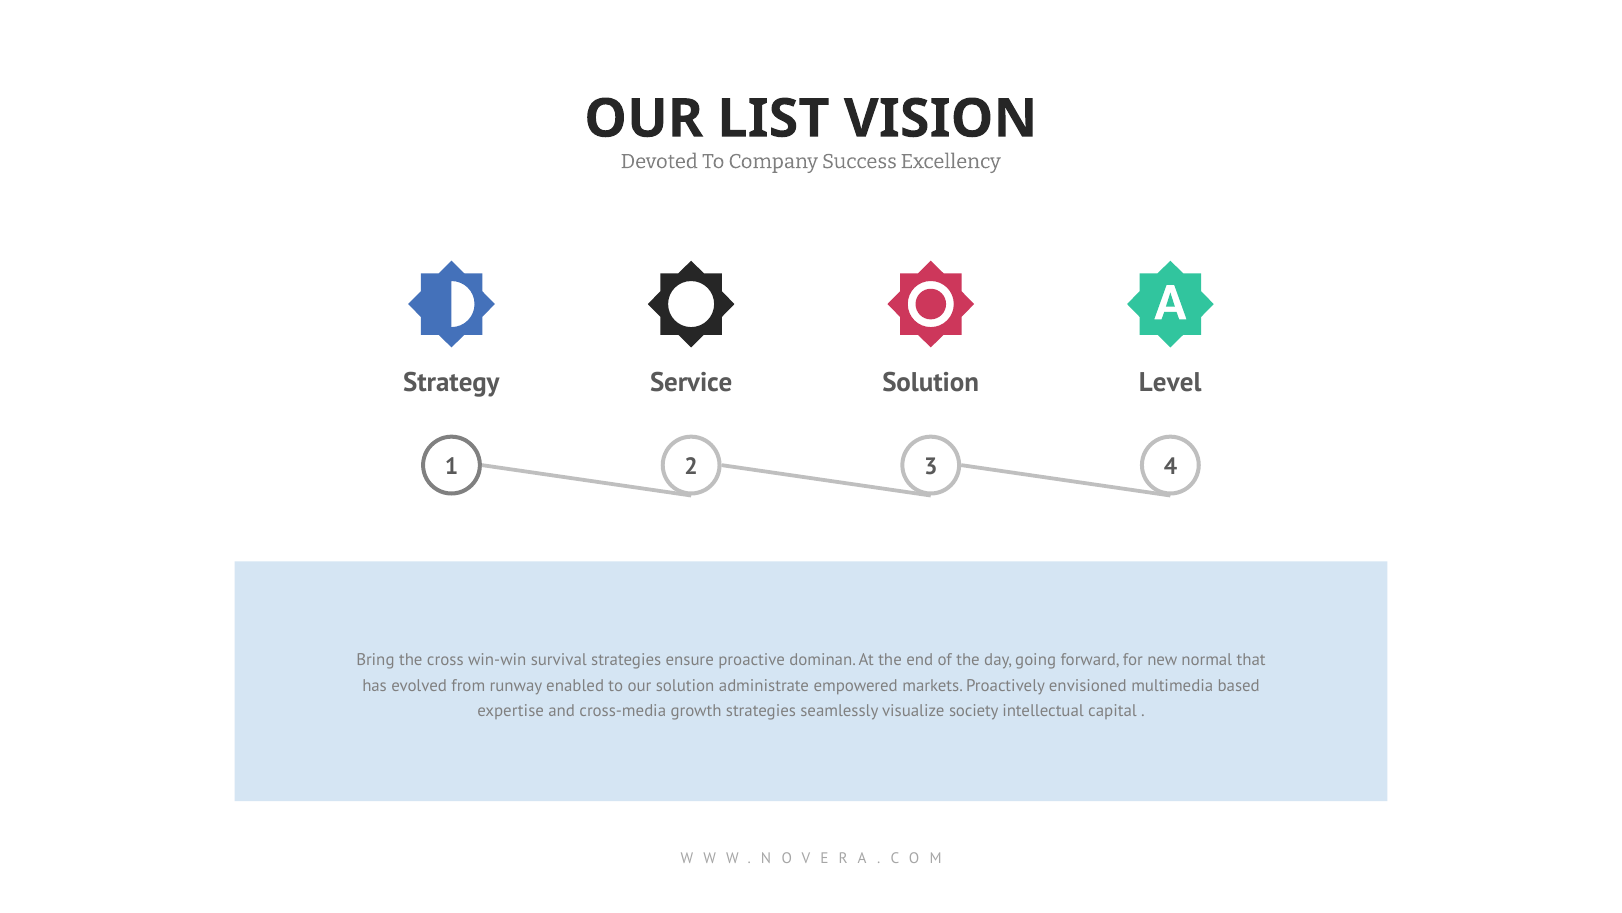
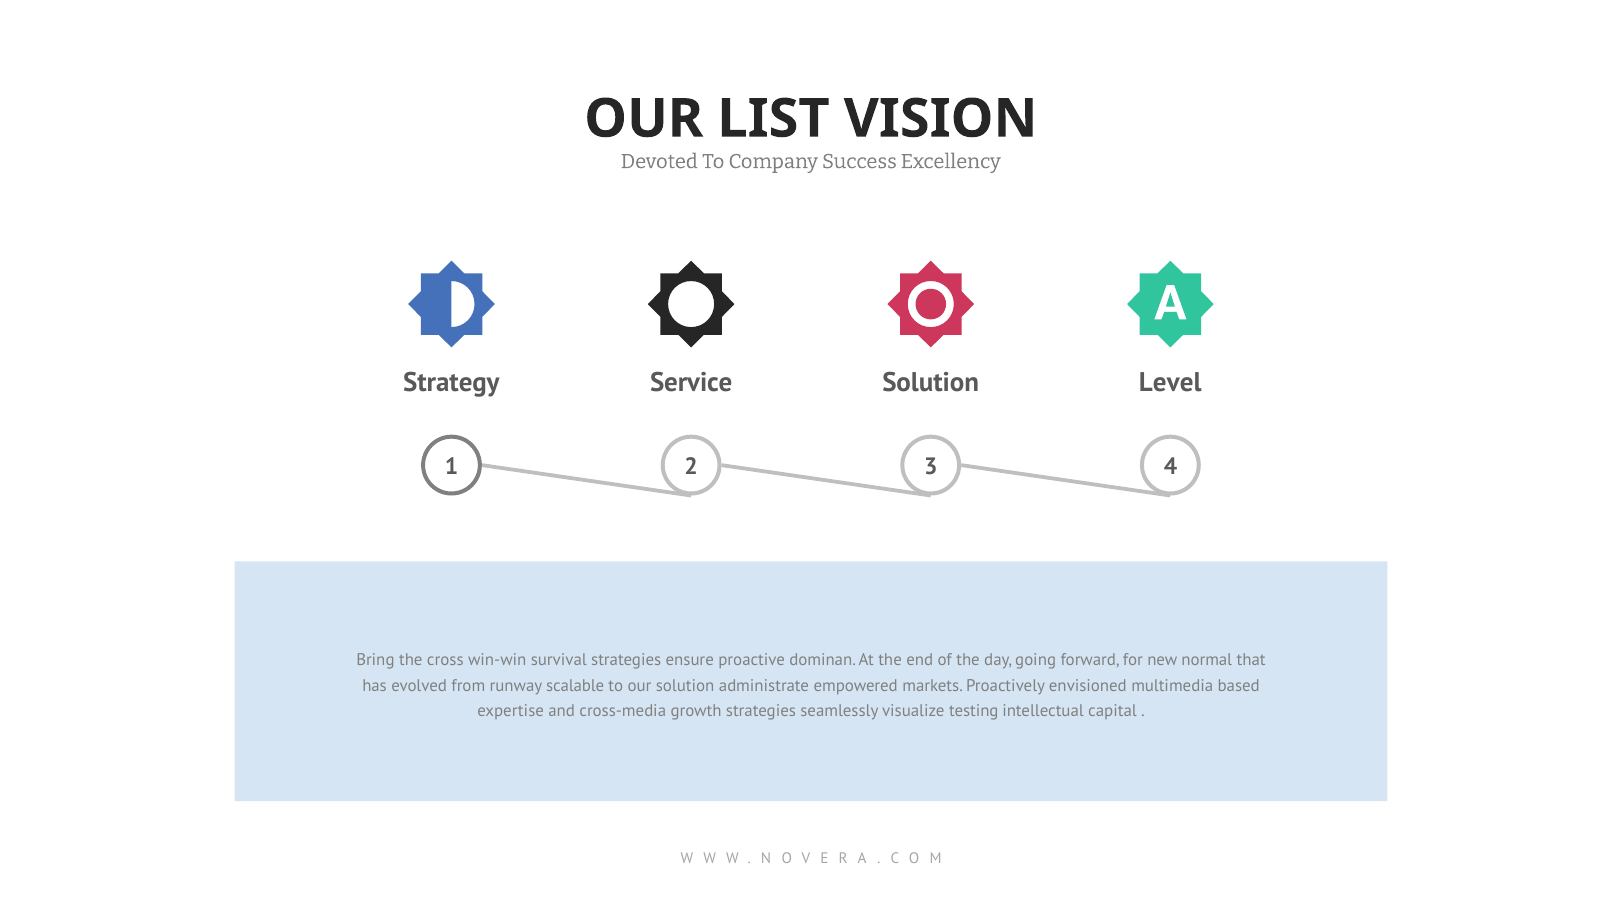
enabled: enabled -> scalable
society: society -> testing
